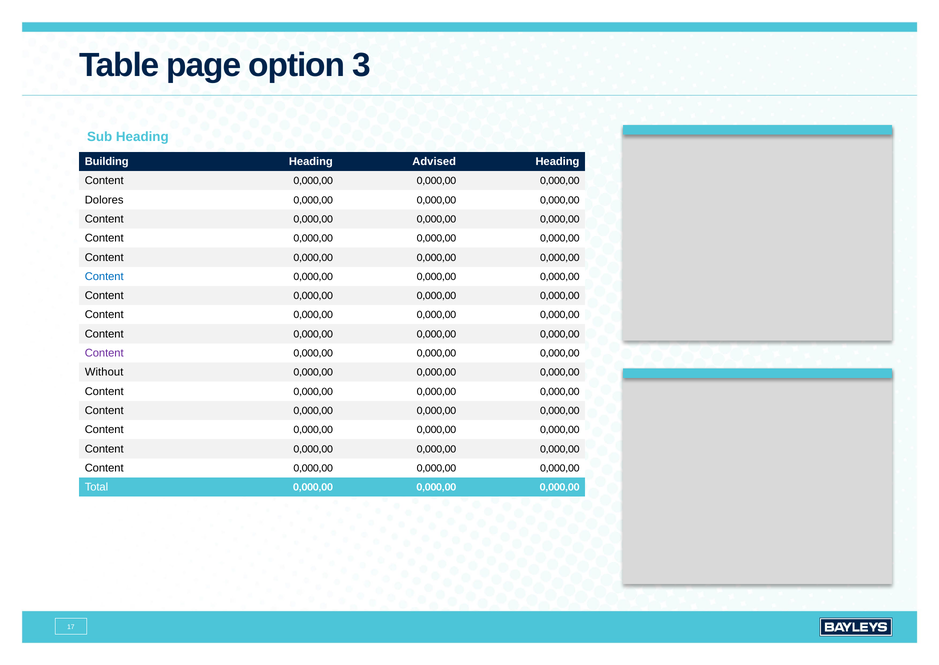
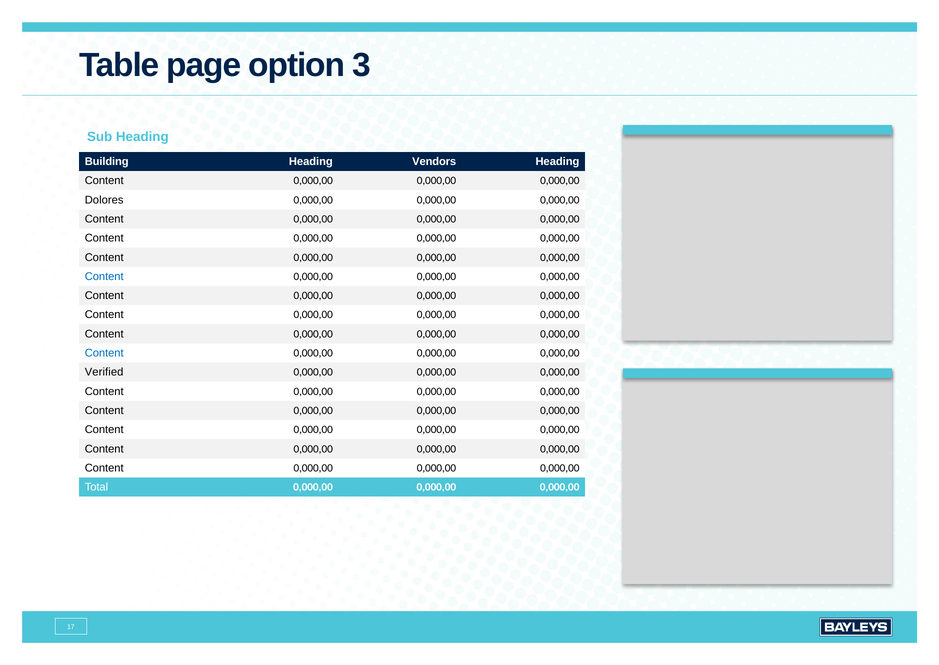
Advised: Advised -> Vendors
Content at (104, 353) colour: purple -> blue
Without: Without -> Verified
